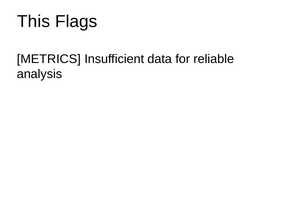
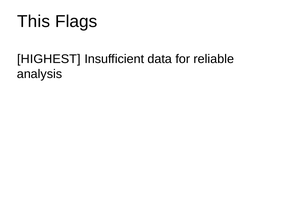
METRICS: METRICS -> HIGHEST
